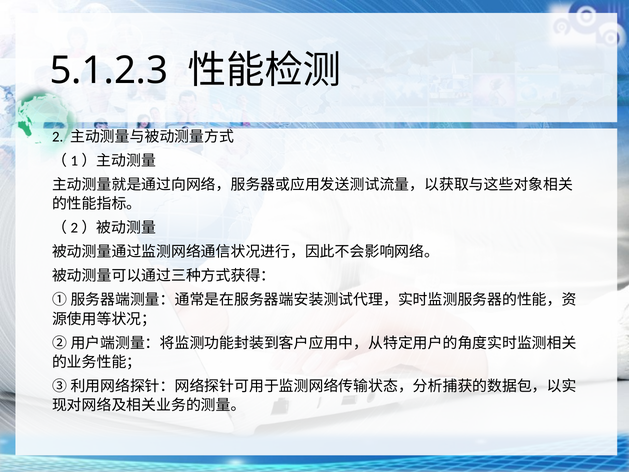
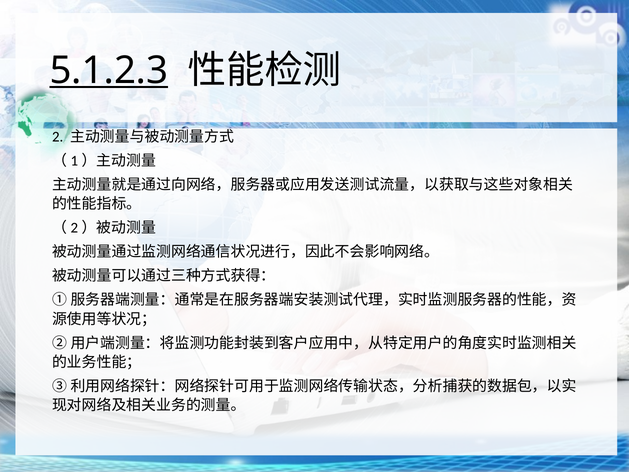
5.1.2.3 underline: none -> present
